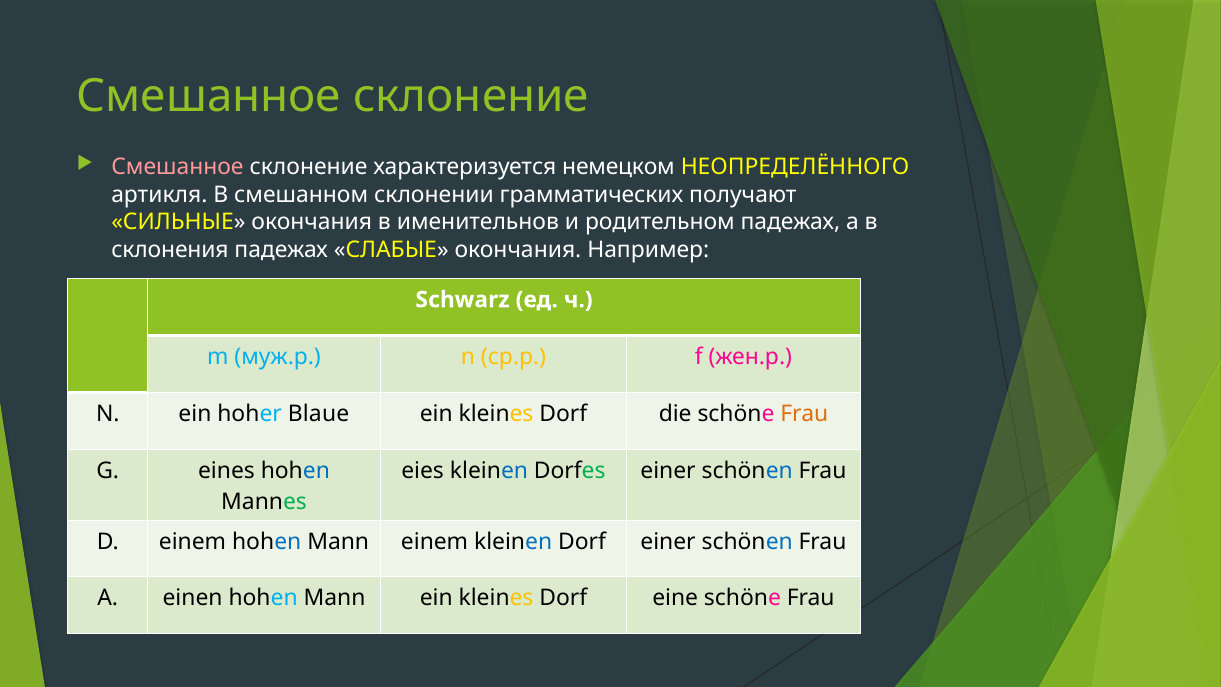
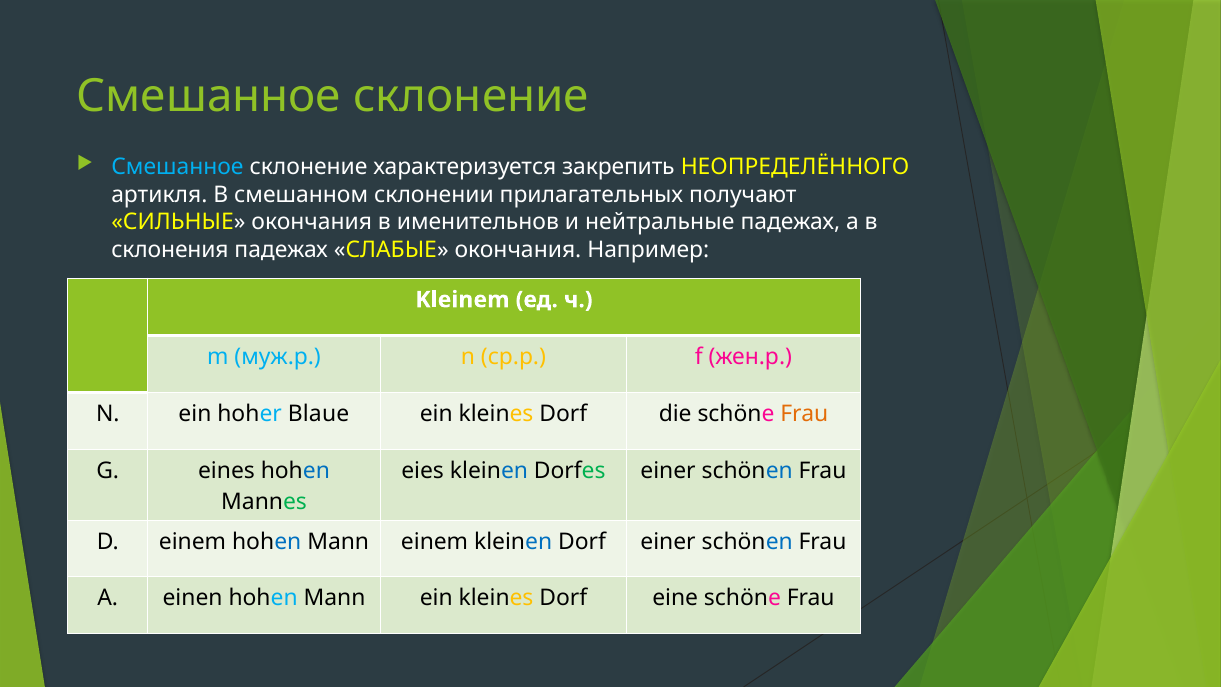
Смешанное colour: pink -> light blue
немецком: немецком -> закрепить
грамматических: грамматических -> прилагательных
родительном: родительном -> нейтральные
Schwarz: Schwarz -> Kleinem
